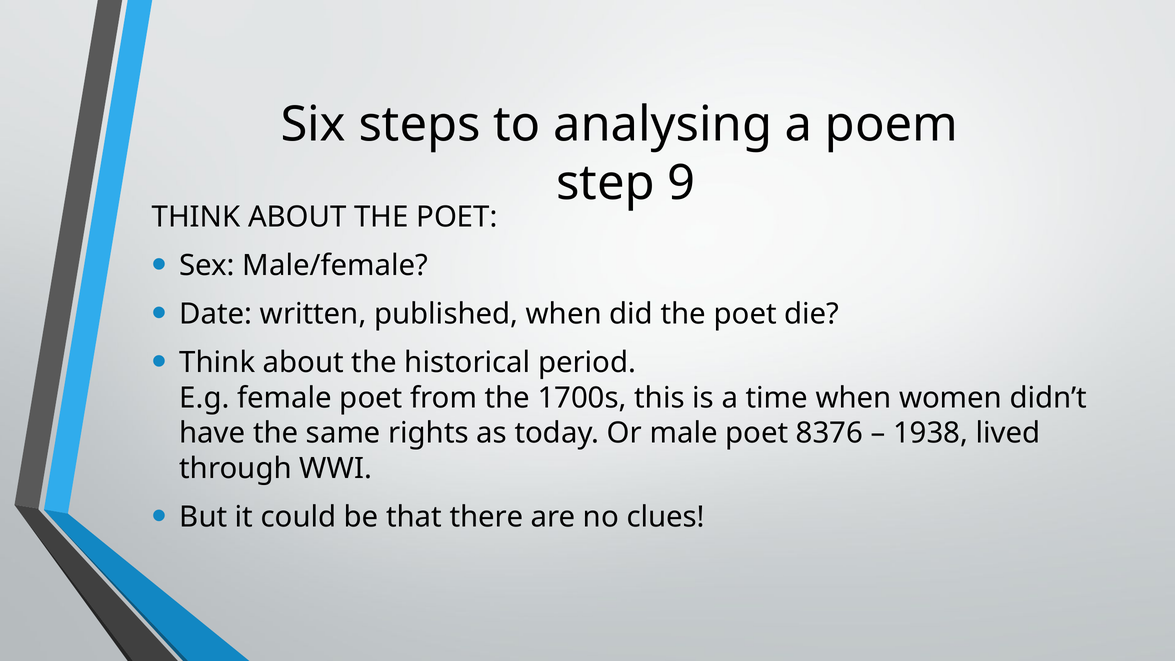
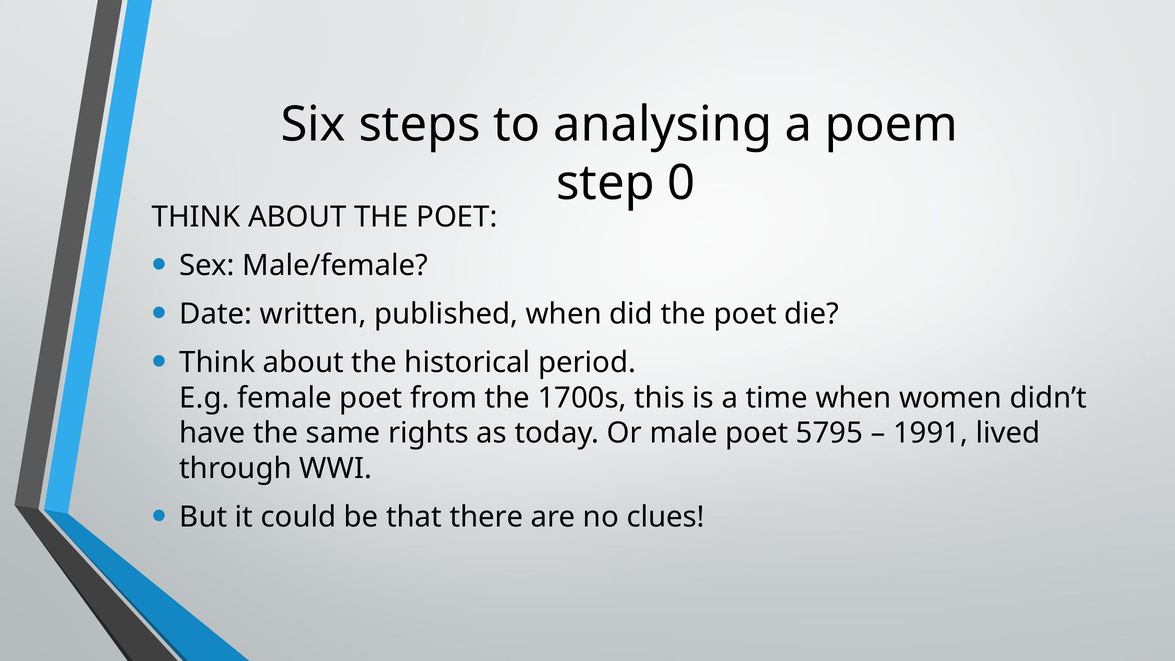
9: 9 -> 0
8376: 8376 -> 5795
1938: 1938 -> 1991
